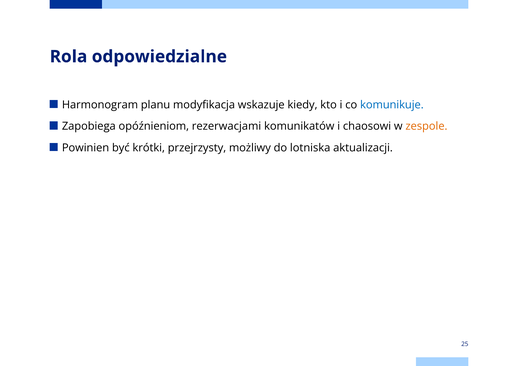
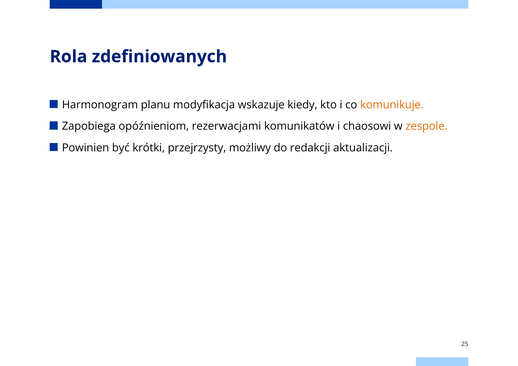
odpowiedzialne: odpowiedzialne -> zdefiniowanych
komunikuje colour: blue -> orange
lotniska: lotniska -> redakcji
